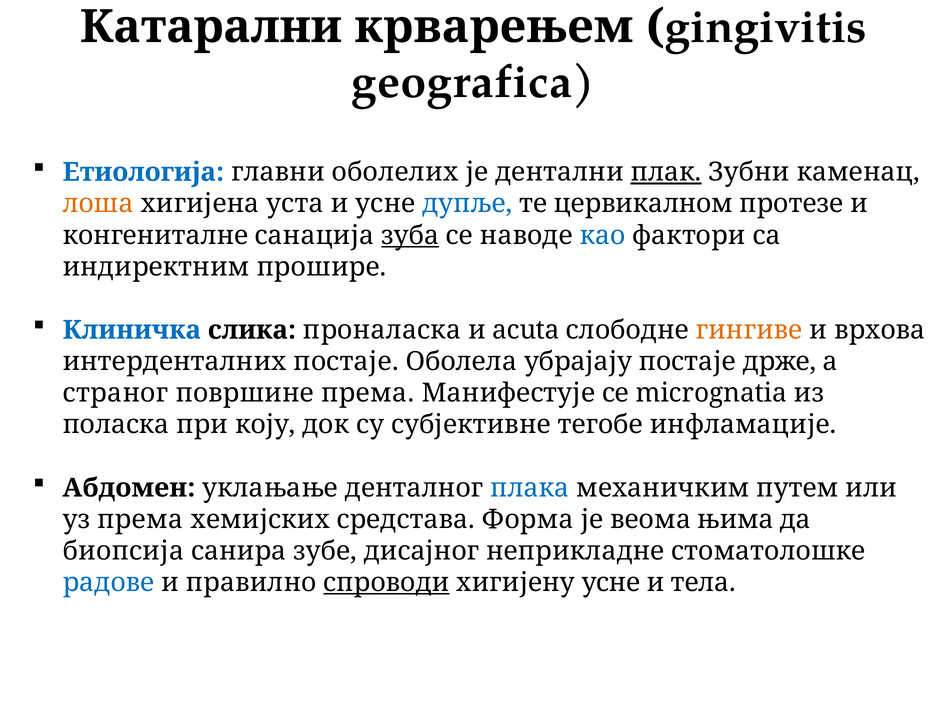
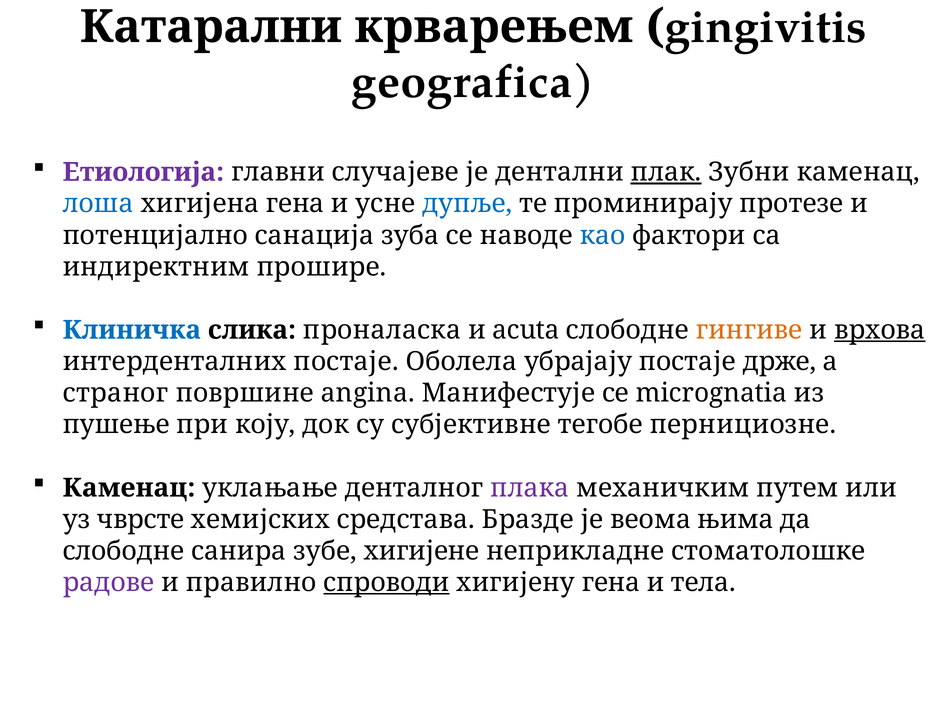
Етиологија colour: blue -> purple
оболелих: оболелих -> случајеве
лоша colour: orange -> blue
хигијена уста: уста -> гена
цервикалном: цервикалном -> проминирају
конгениталне: конгениталне -> потенцијално
зуба underline: present -> none
врхова underline: none -> present
површине према: према -> angina
поласка: поласка -> пушење
инфламације: инфламације -> пернициозне
Абдомен at (129, 488): Абдомен -> Каменац
плака colour: blue -> purple
уз према: према -> чврсте
Форма: Форма -> Бразде
биопсија at (123, 551): биопсија -> слободне
дисајног: дисајног -> хигијене
радове colour: blue -> purple
хигијену усне: усне -> гена
